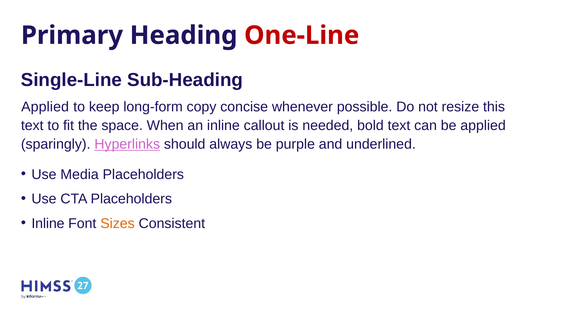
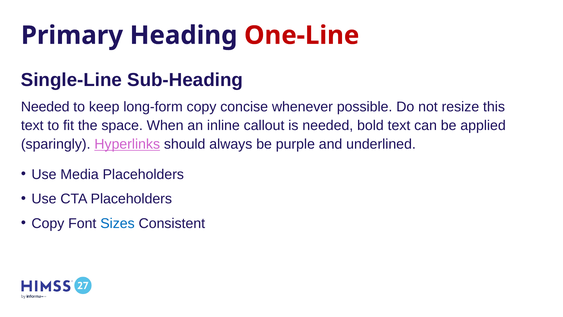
Applied at (45, 107): Applied -> Needed
Inline at (48, 223): Inline -> Copy
Sizes colour: orange -> blue
